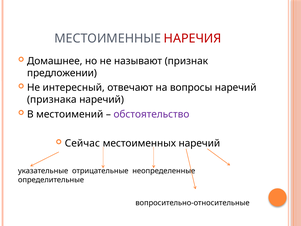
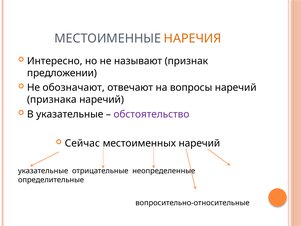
НАРЕЧИЯ colour: red -> orange
Домашнее: Домашнее -> Интересно
интересный: интересный -> обозначают
В местоимений: местоимений -> указательные
